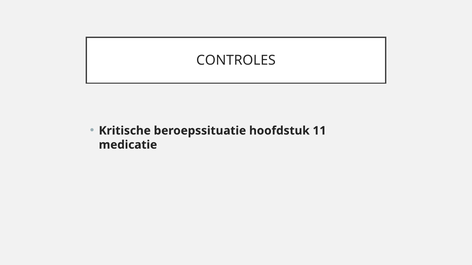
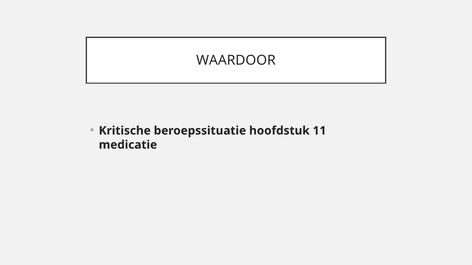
CONTROLES: CONTROLES -> WAARDOOR
